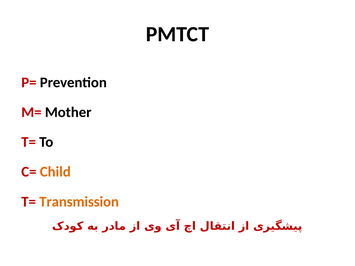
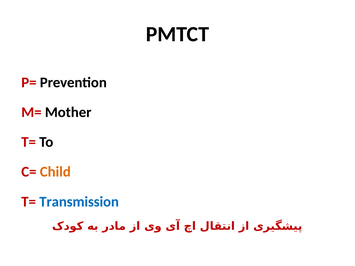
Transmission colour: orange -> blue
